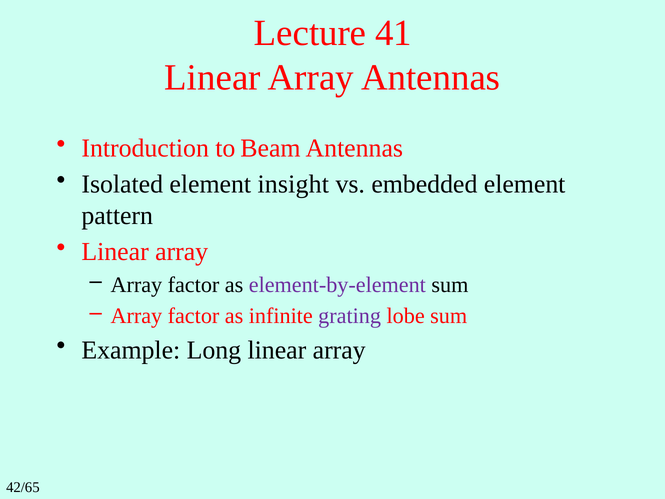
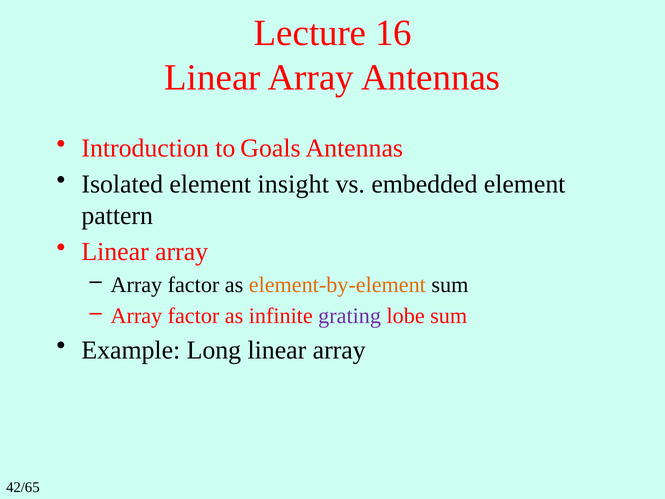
41: 41 -> 16
Beam: Beam -> Goals
element-by-element colour: purple -> orange
